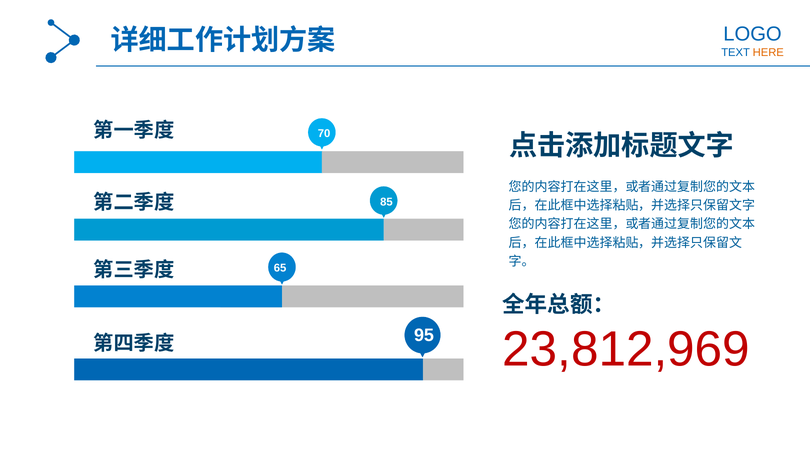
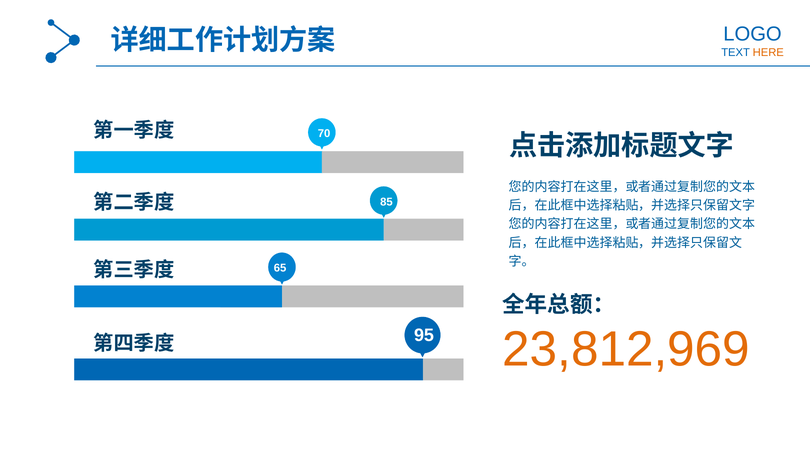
23,812,969 colour: red -> orange
